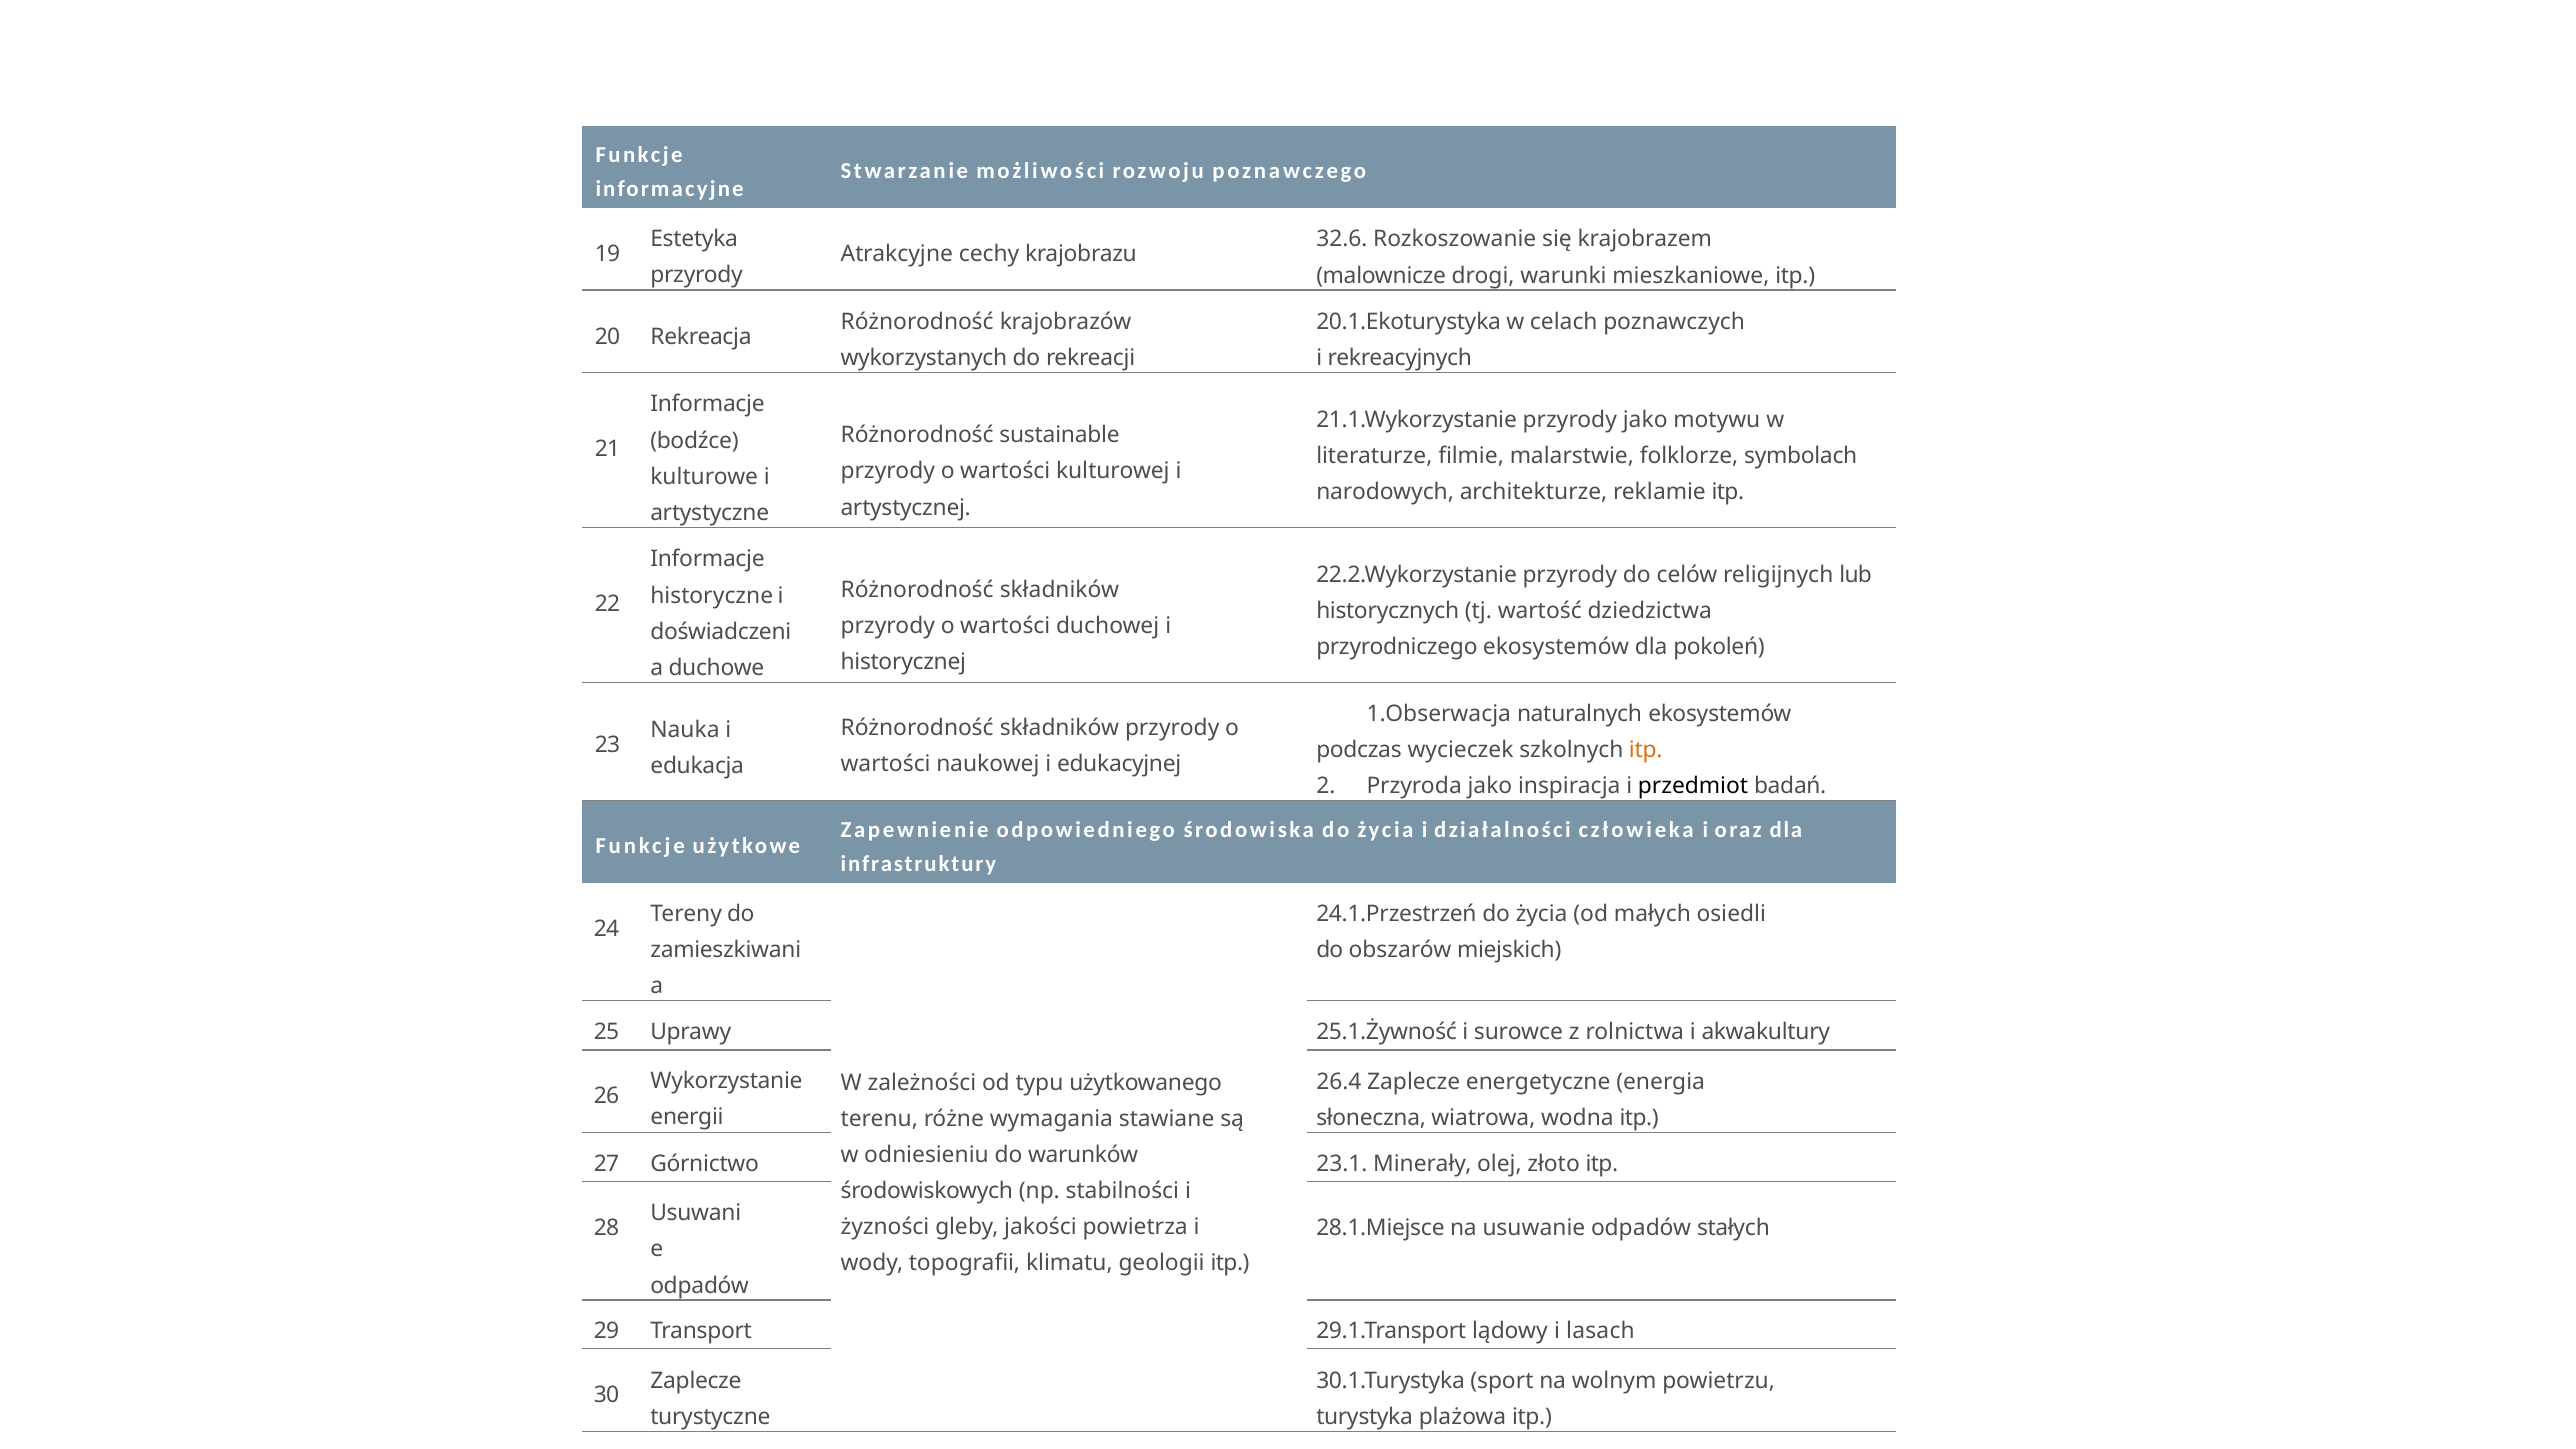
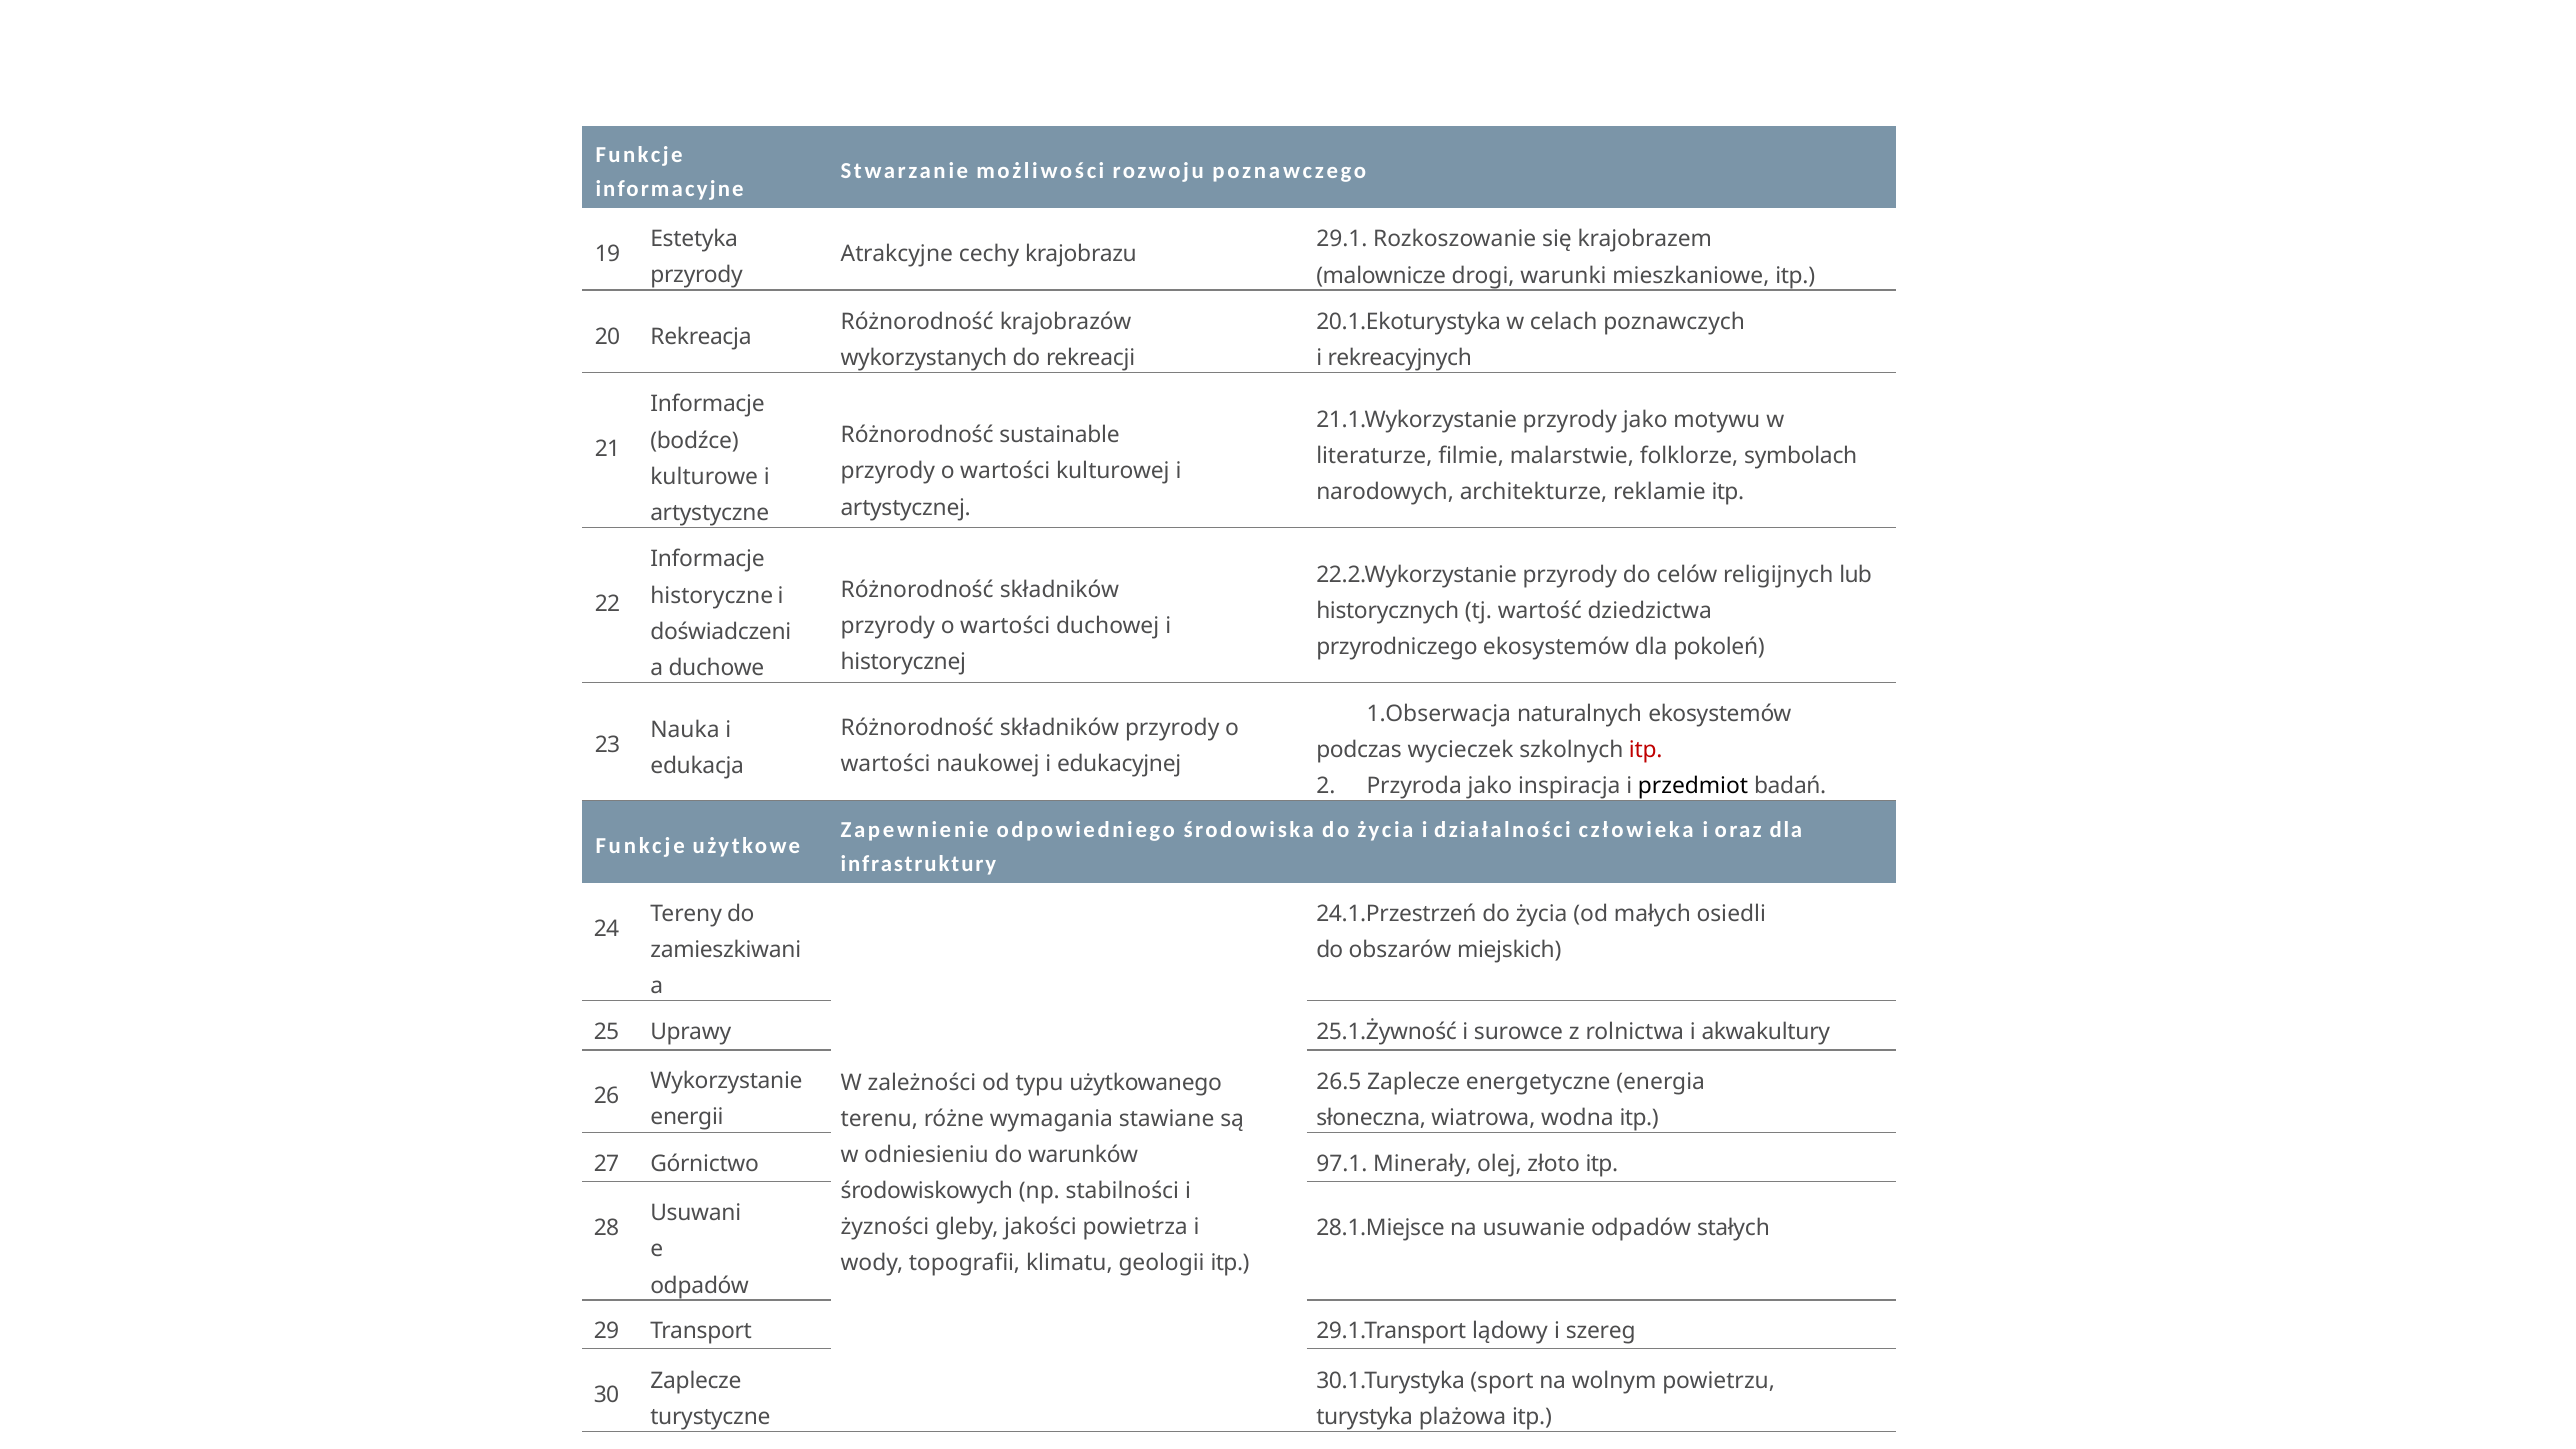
32.6: 32.6 -> 29.1
itp at (1646, 750) colour: orange -> red
26.4: 26.4 -> 26.5
23.1: 23.1 -> 97.1
lasach: lasach -> szereg
